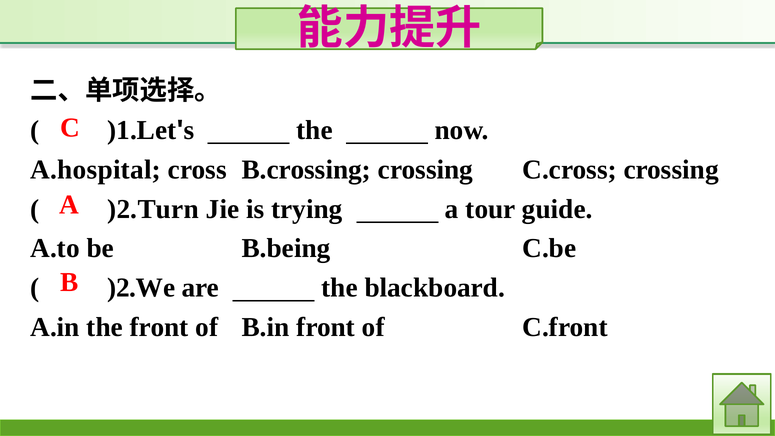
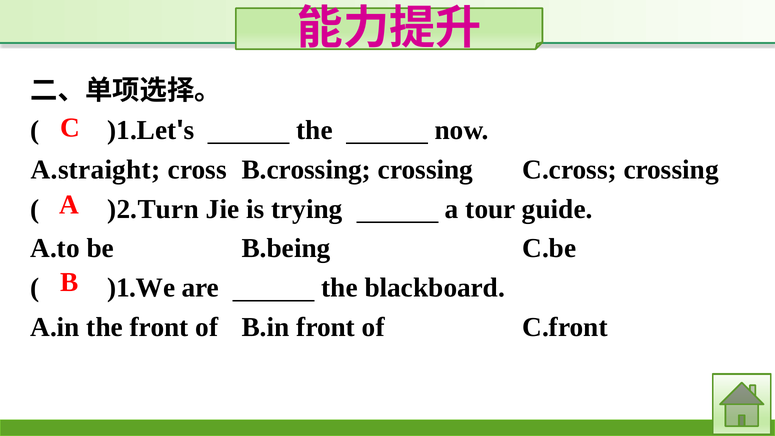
A.hospital: A.hospital -> A.straight
)2.We: )2.We -> )1.We
